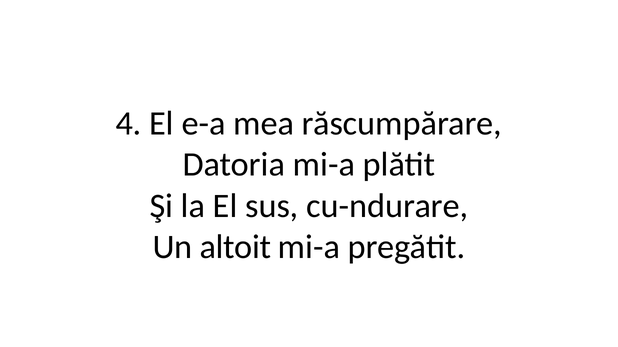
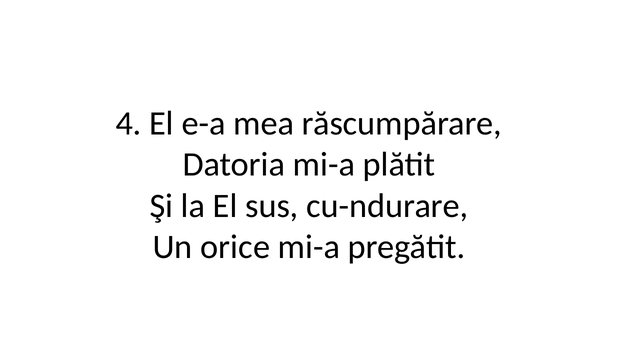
altoit: altoit -> orice
